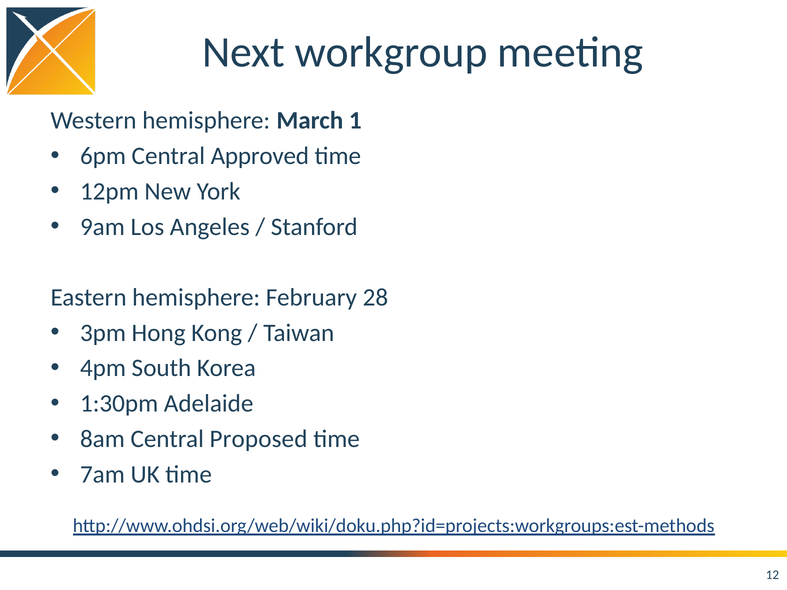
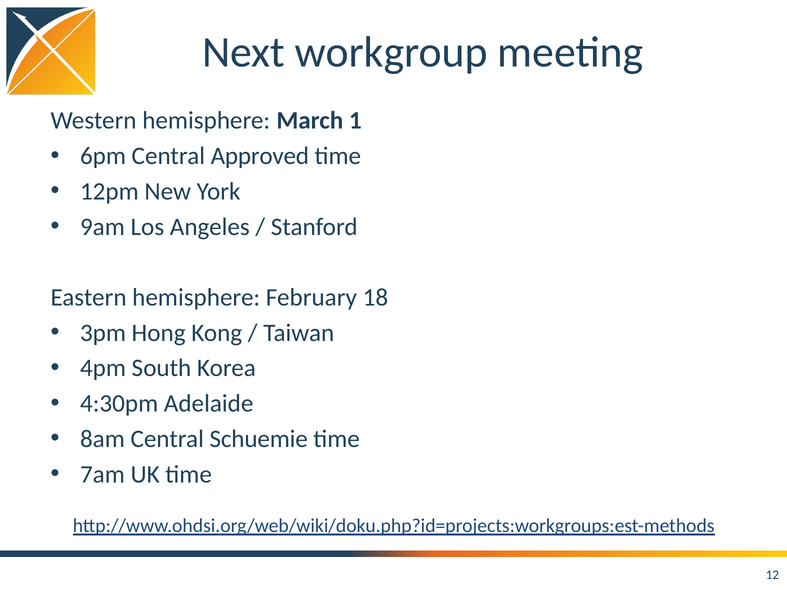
28: 28 -> 18
1:30pm: 1:30pm -> 4:30pm
Proposed: Proposed -> Schuemie
